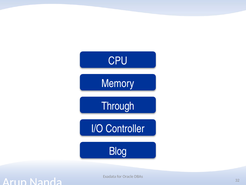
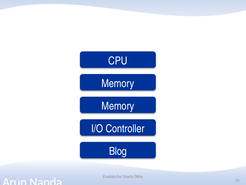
Through at (118, 106): Through -> Memory
